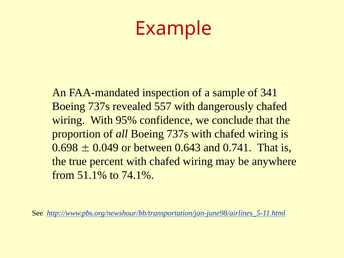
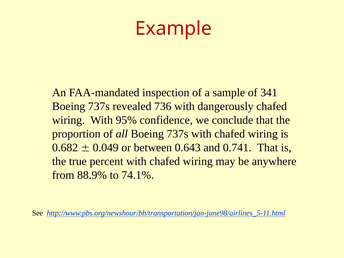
557: 557 -> 736
0.698: 0.698 -> 0.682
51.1%: 51.1% -> 88.9%
